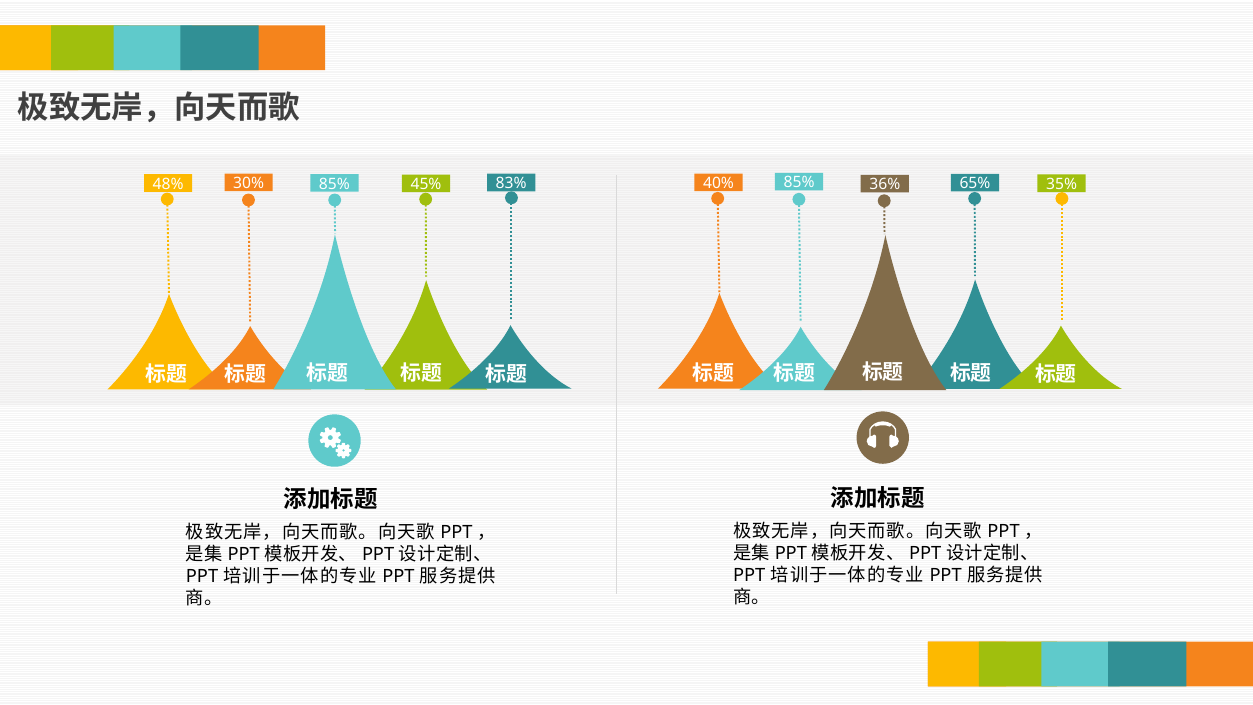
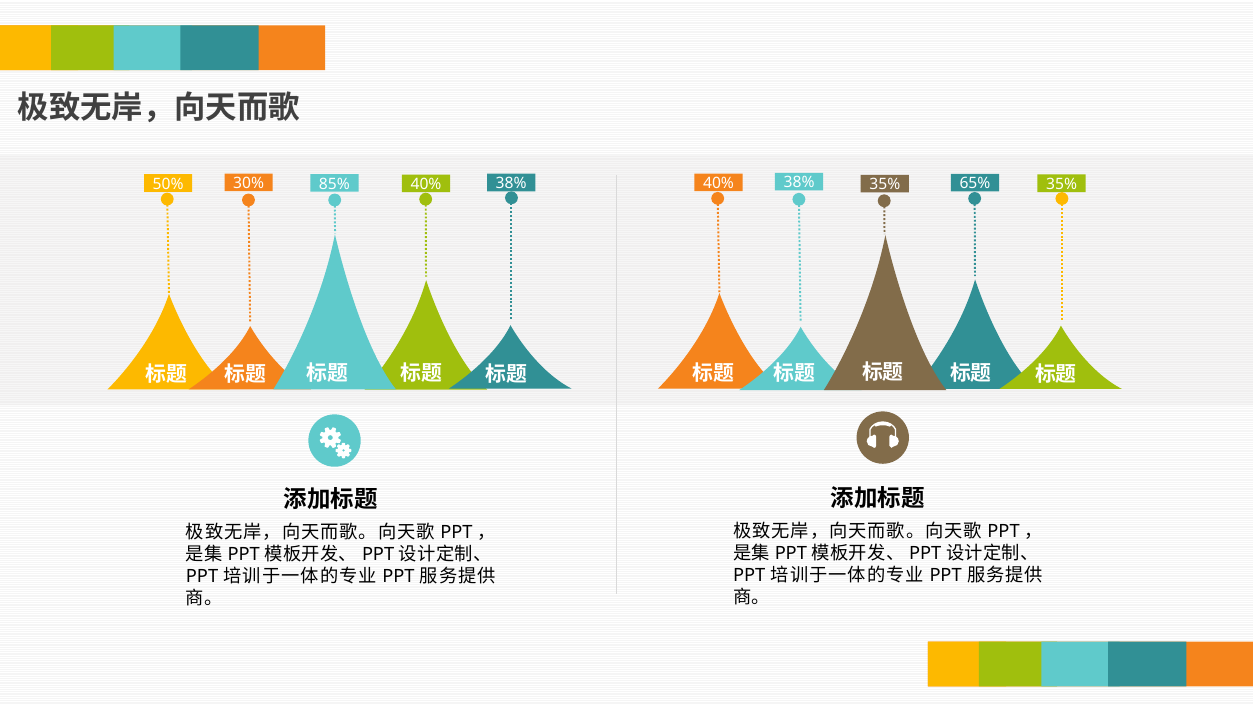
85% 83%: 83% -> 38%
40% 85%: 85% -> 38%
48%: 48% -> 50%
30% 45%: 45% -> 40%
36% at (885, 185): 36% -> 35%
